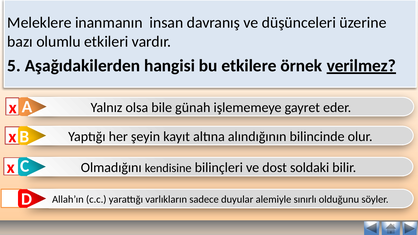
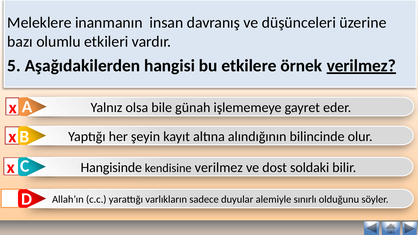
Olmadığını: Olmadığını -> Hangisinde
kendisine bilinçleri: bilinçleri -> verilmez
